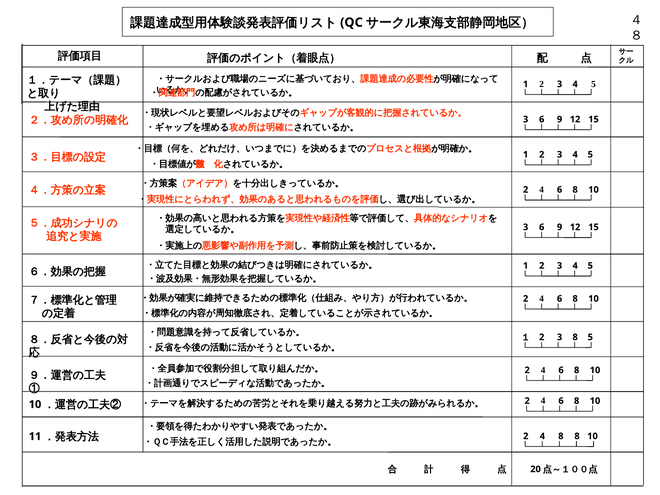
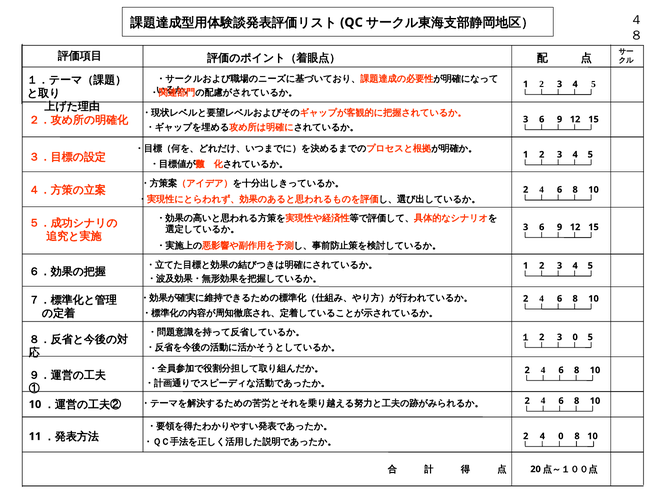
3 8: 8 -> 0
4 8: 8 -> 0
